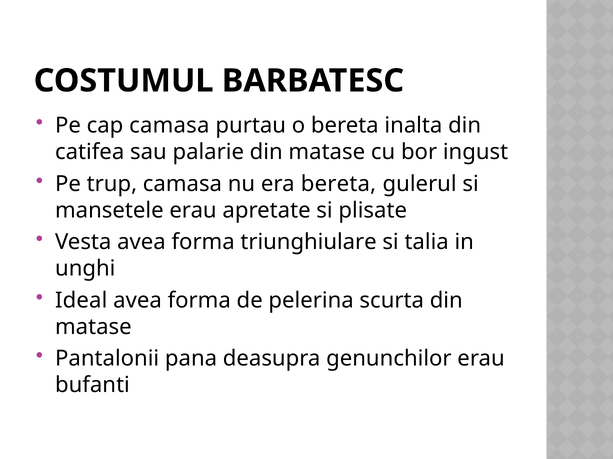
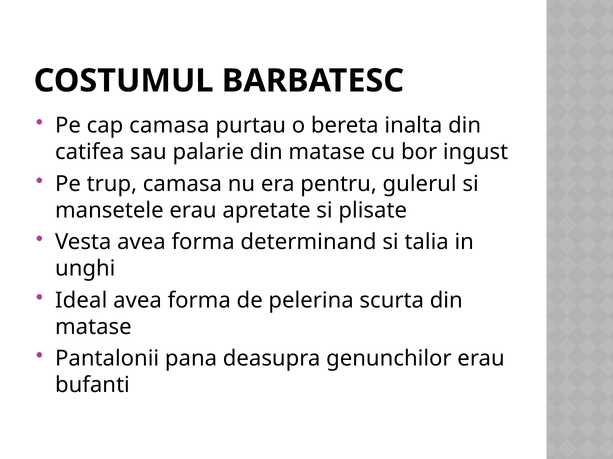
era bereta: bereta -> pentru
triunghiulare: triunghiulare -> determinand
